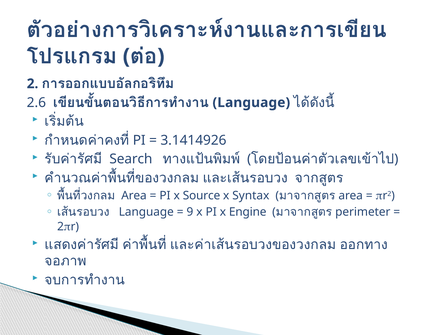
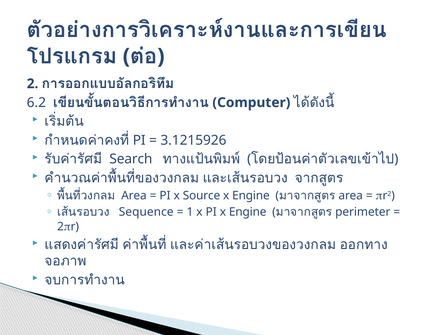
2.6: 2.6 -> 6.2
Language at (251, 103): Language -> Computer
3.1414926: 3.1414926 -> 3.1215926
Syntax at (251, 196): Syntax -> Engine
Language at (146, 212): Language -> Sequence
9: 9 -> 1
